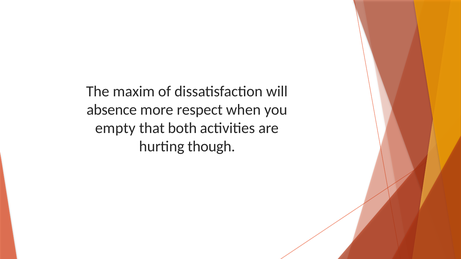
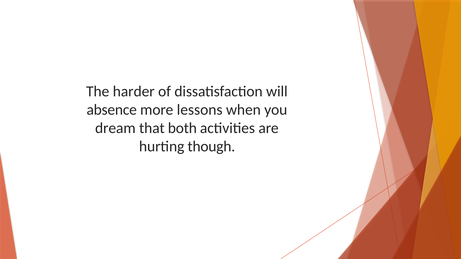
maxim: maxim -> harder
respect: respect -> lessons
empty: empty -> dream
